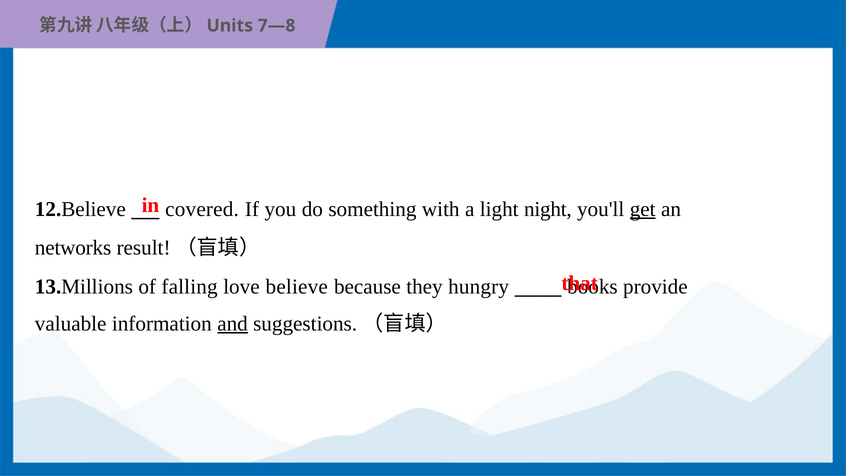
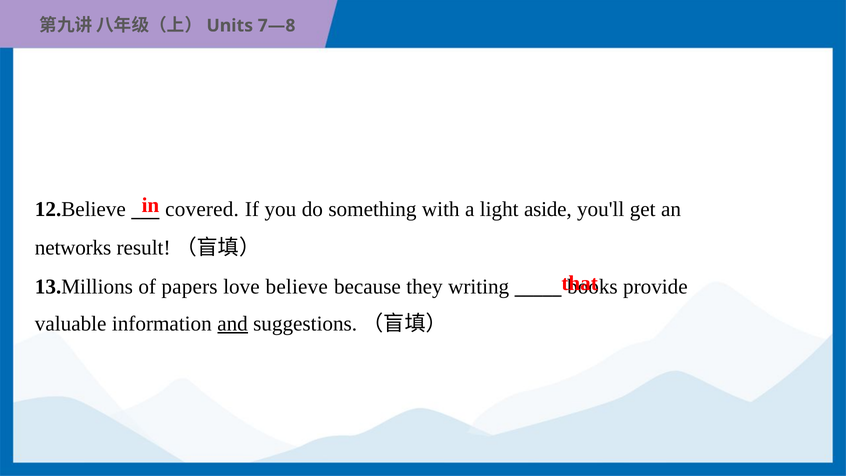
night: night -> aside
get underline: present -> none
falling: falling -> papers
hungry: hungry -> writing
